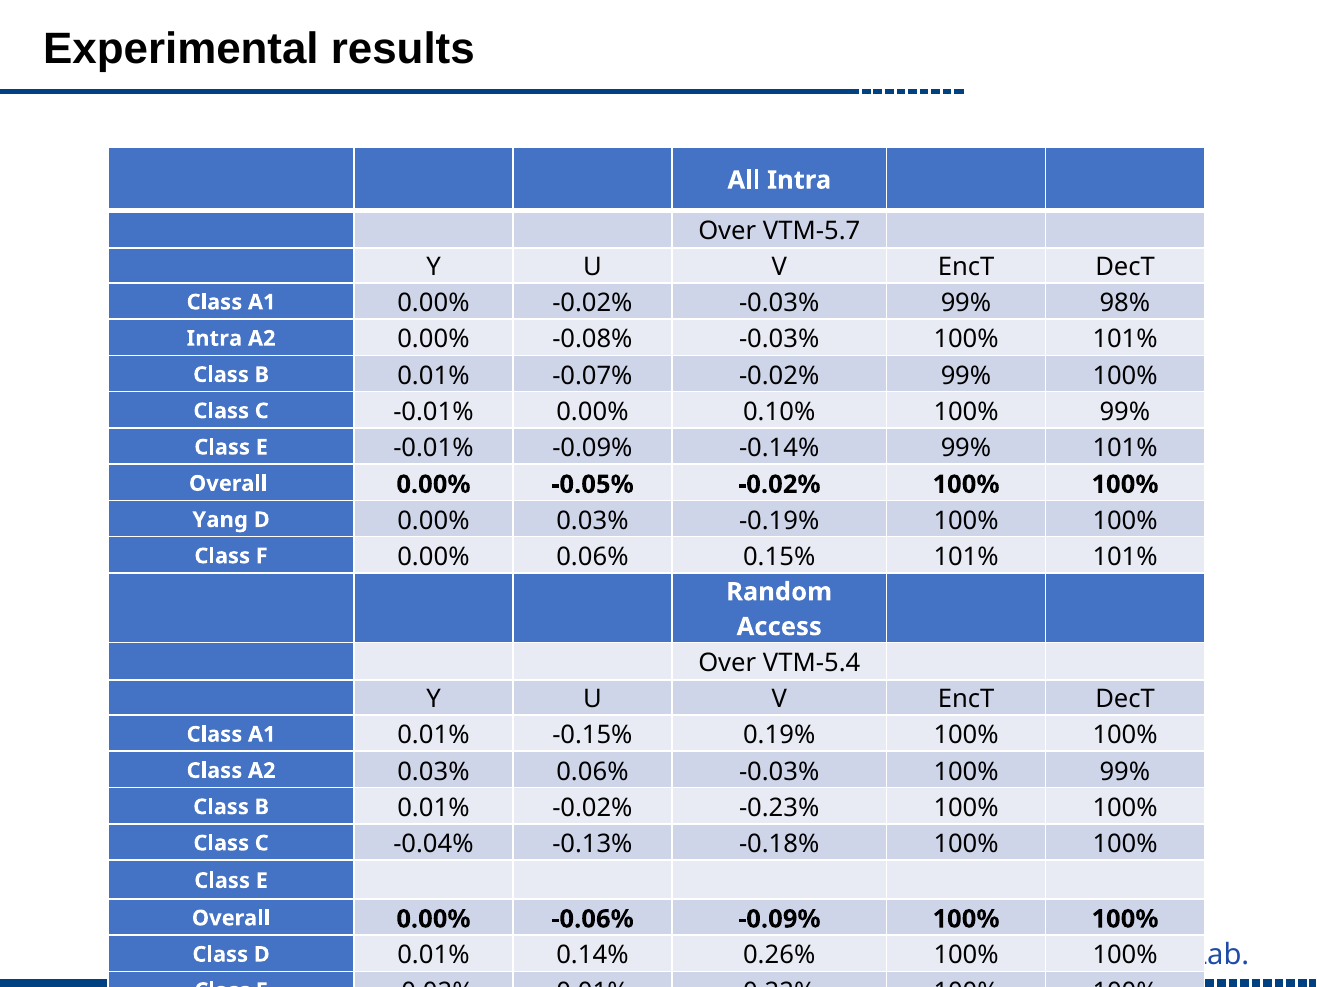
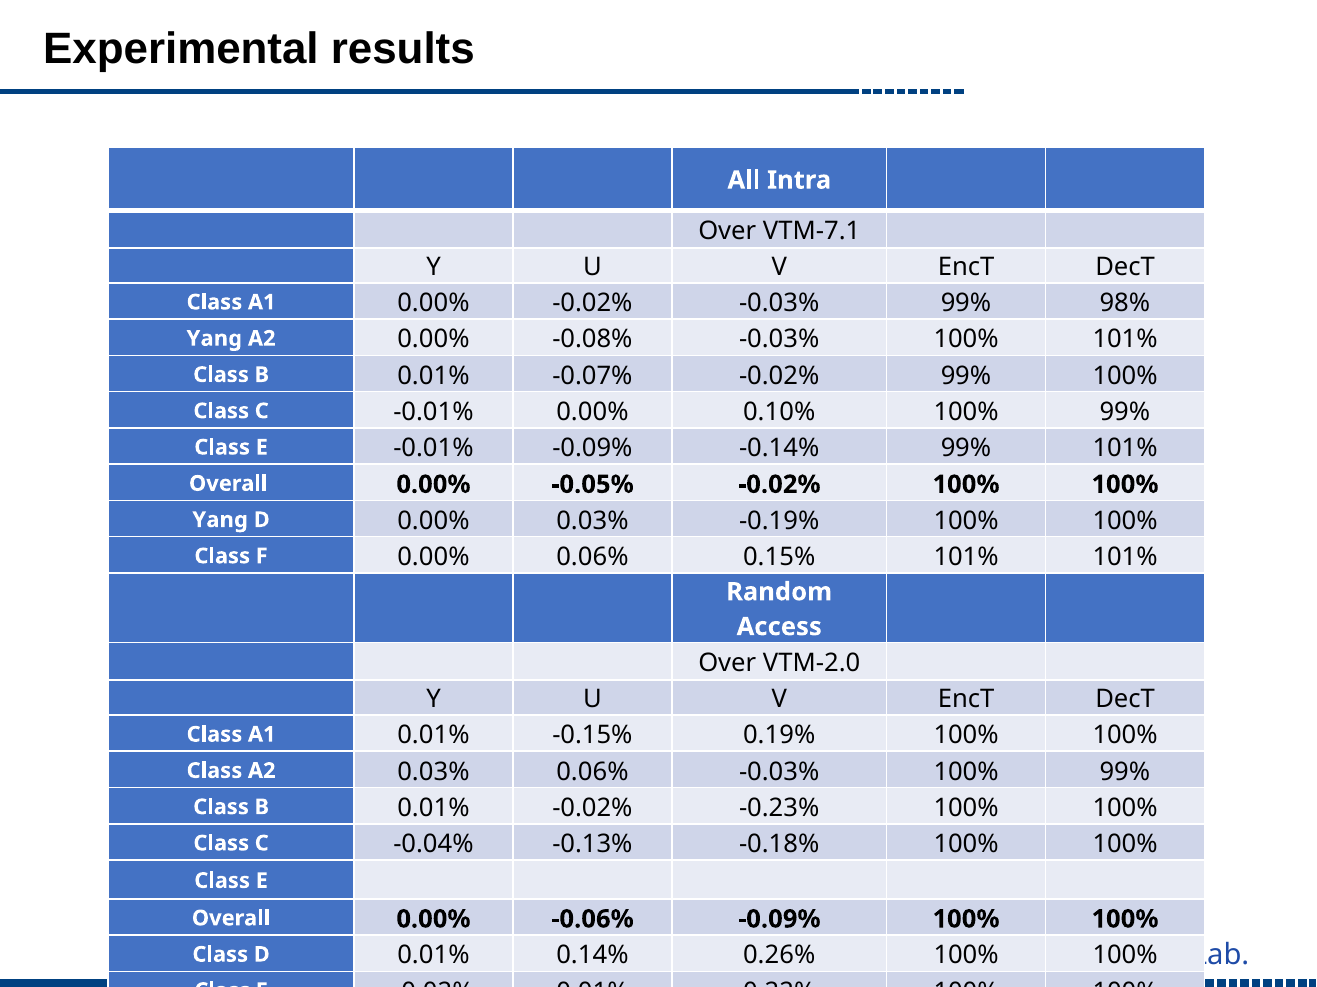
VTM-5.7: VTM-5.7 -> VTM-7.1
Intra at (214, 339): Intra -> Yang
VTM-5.4: VTM-5.4 -> VTM-2.0
